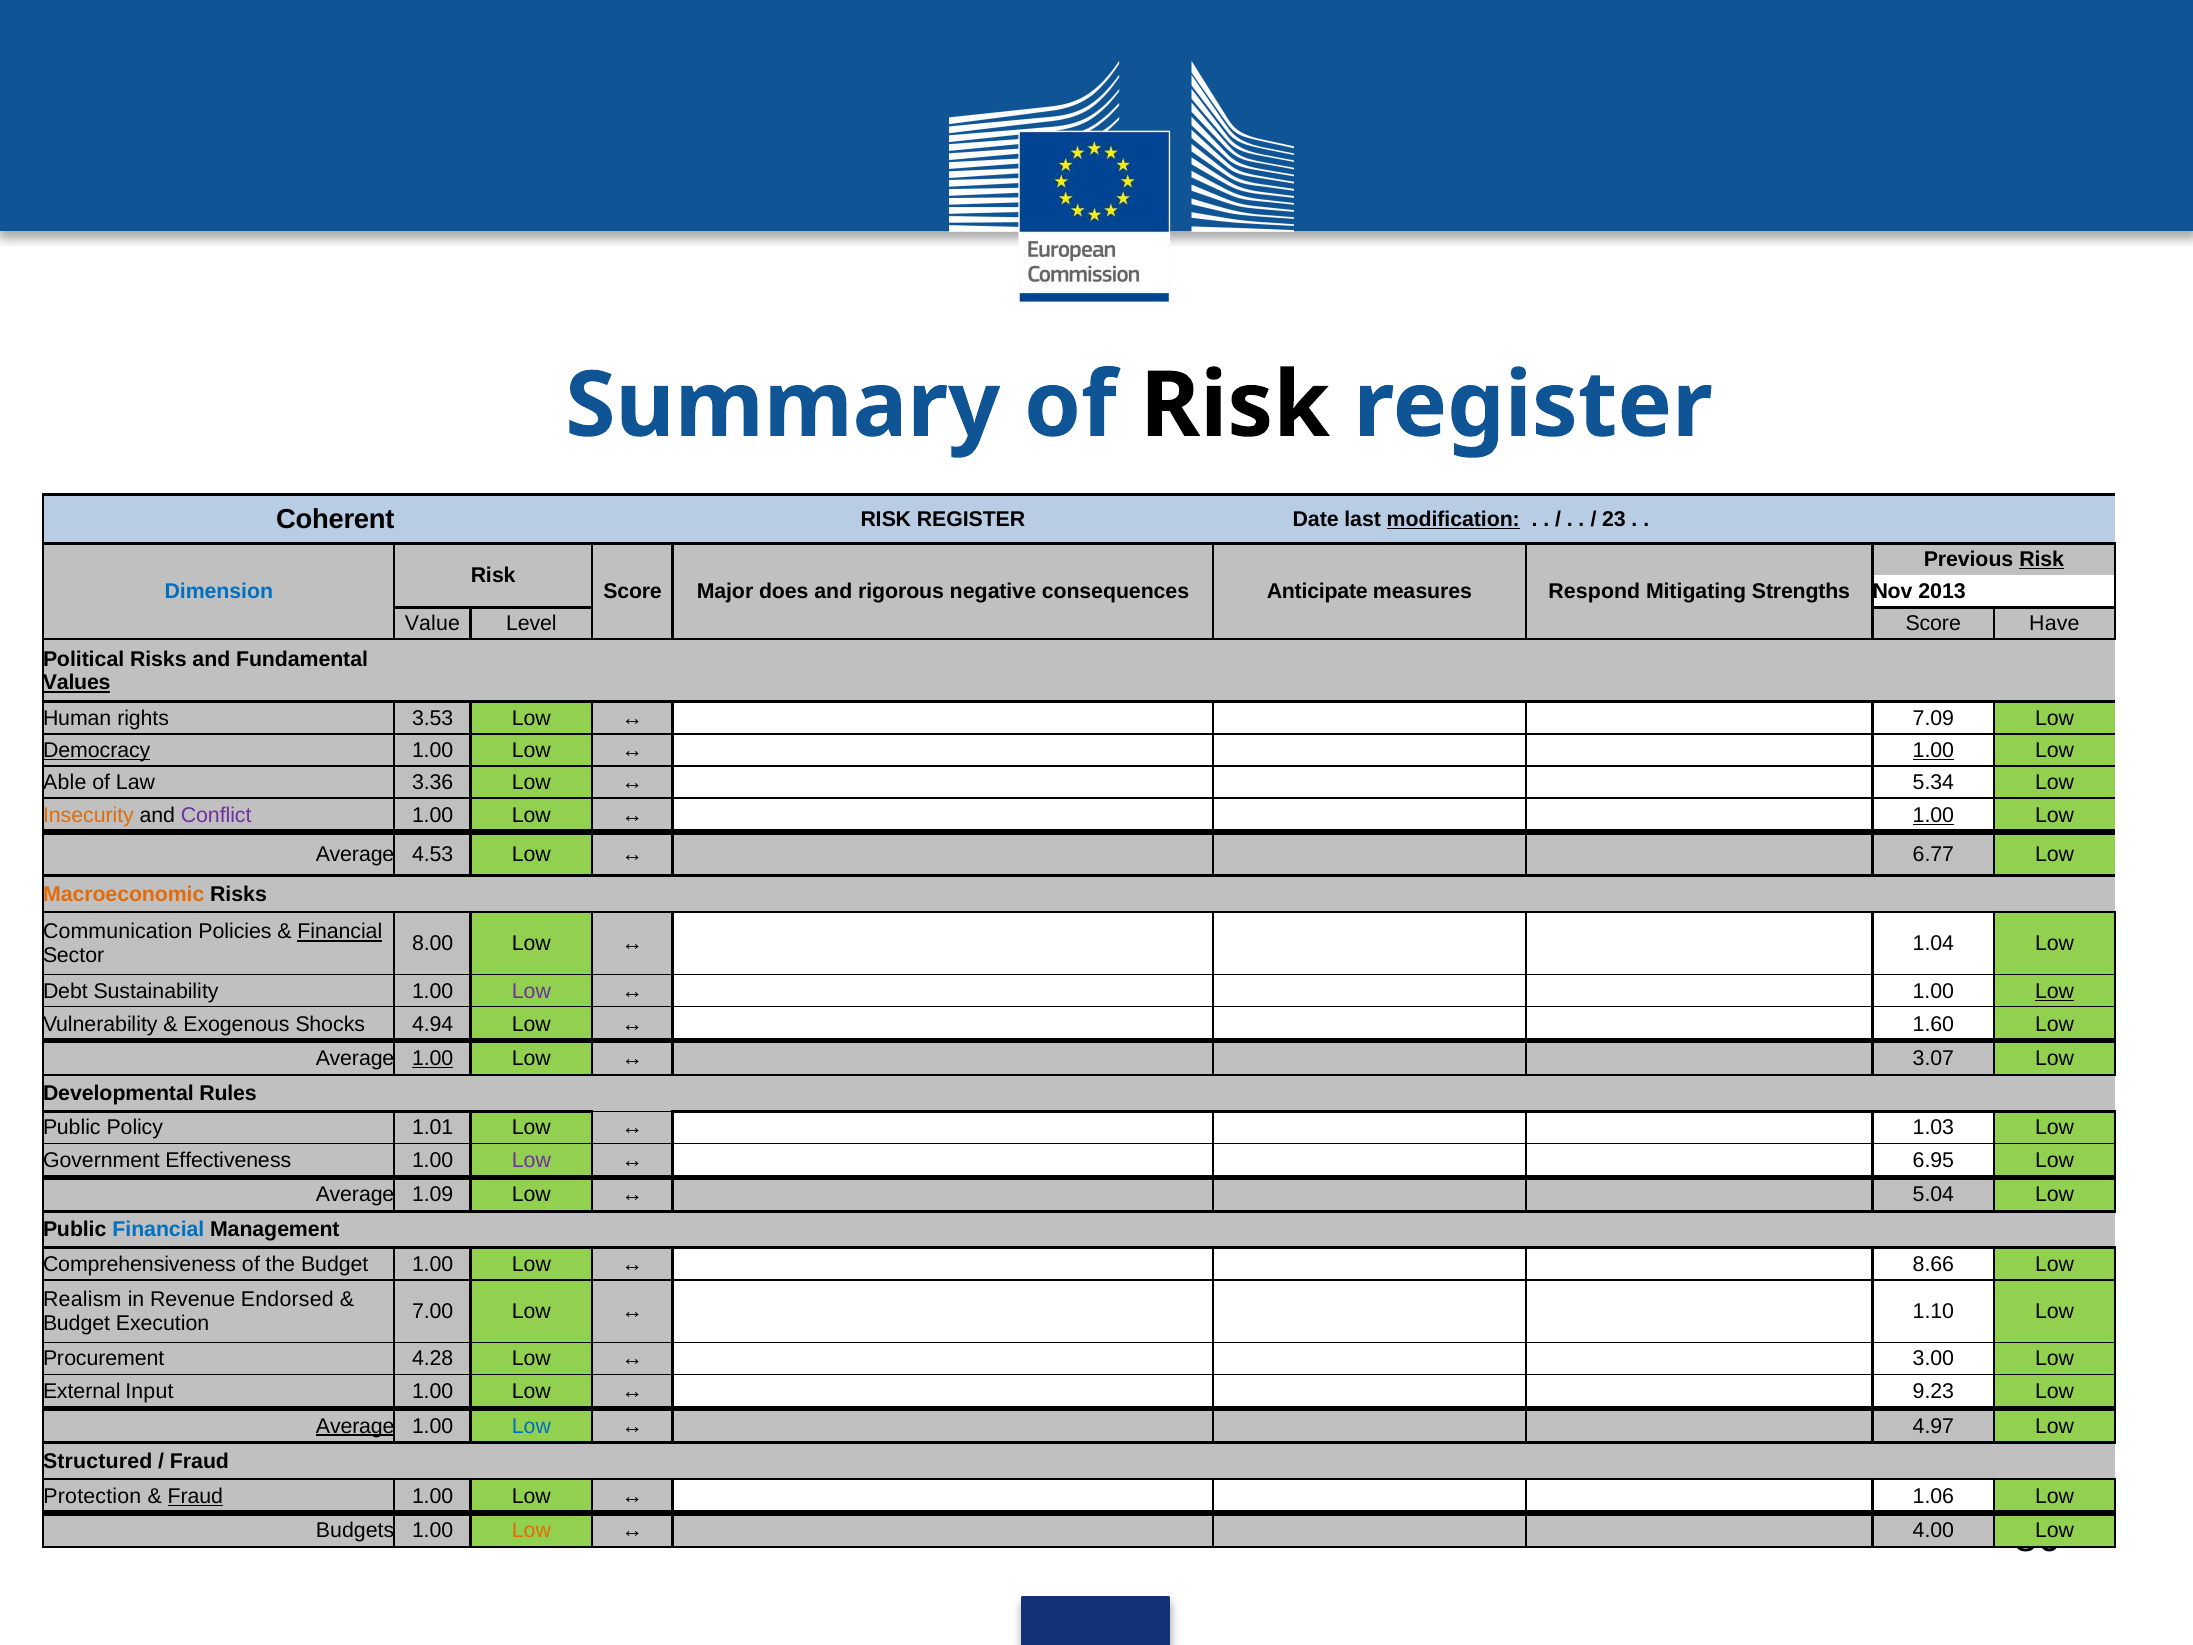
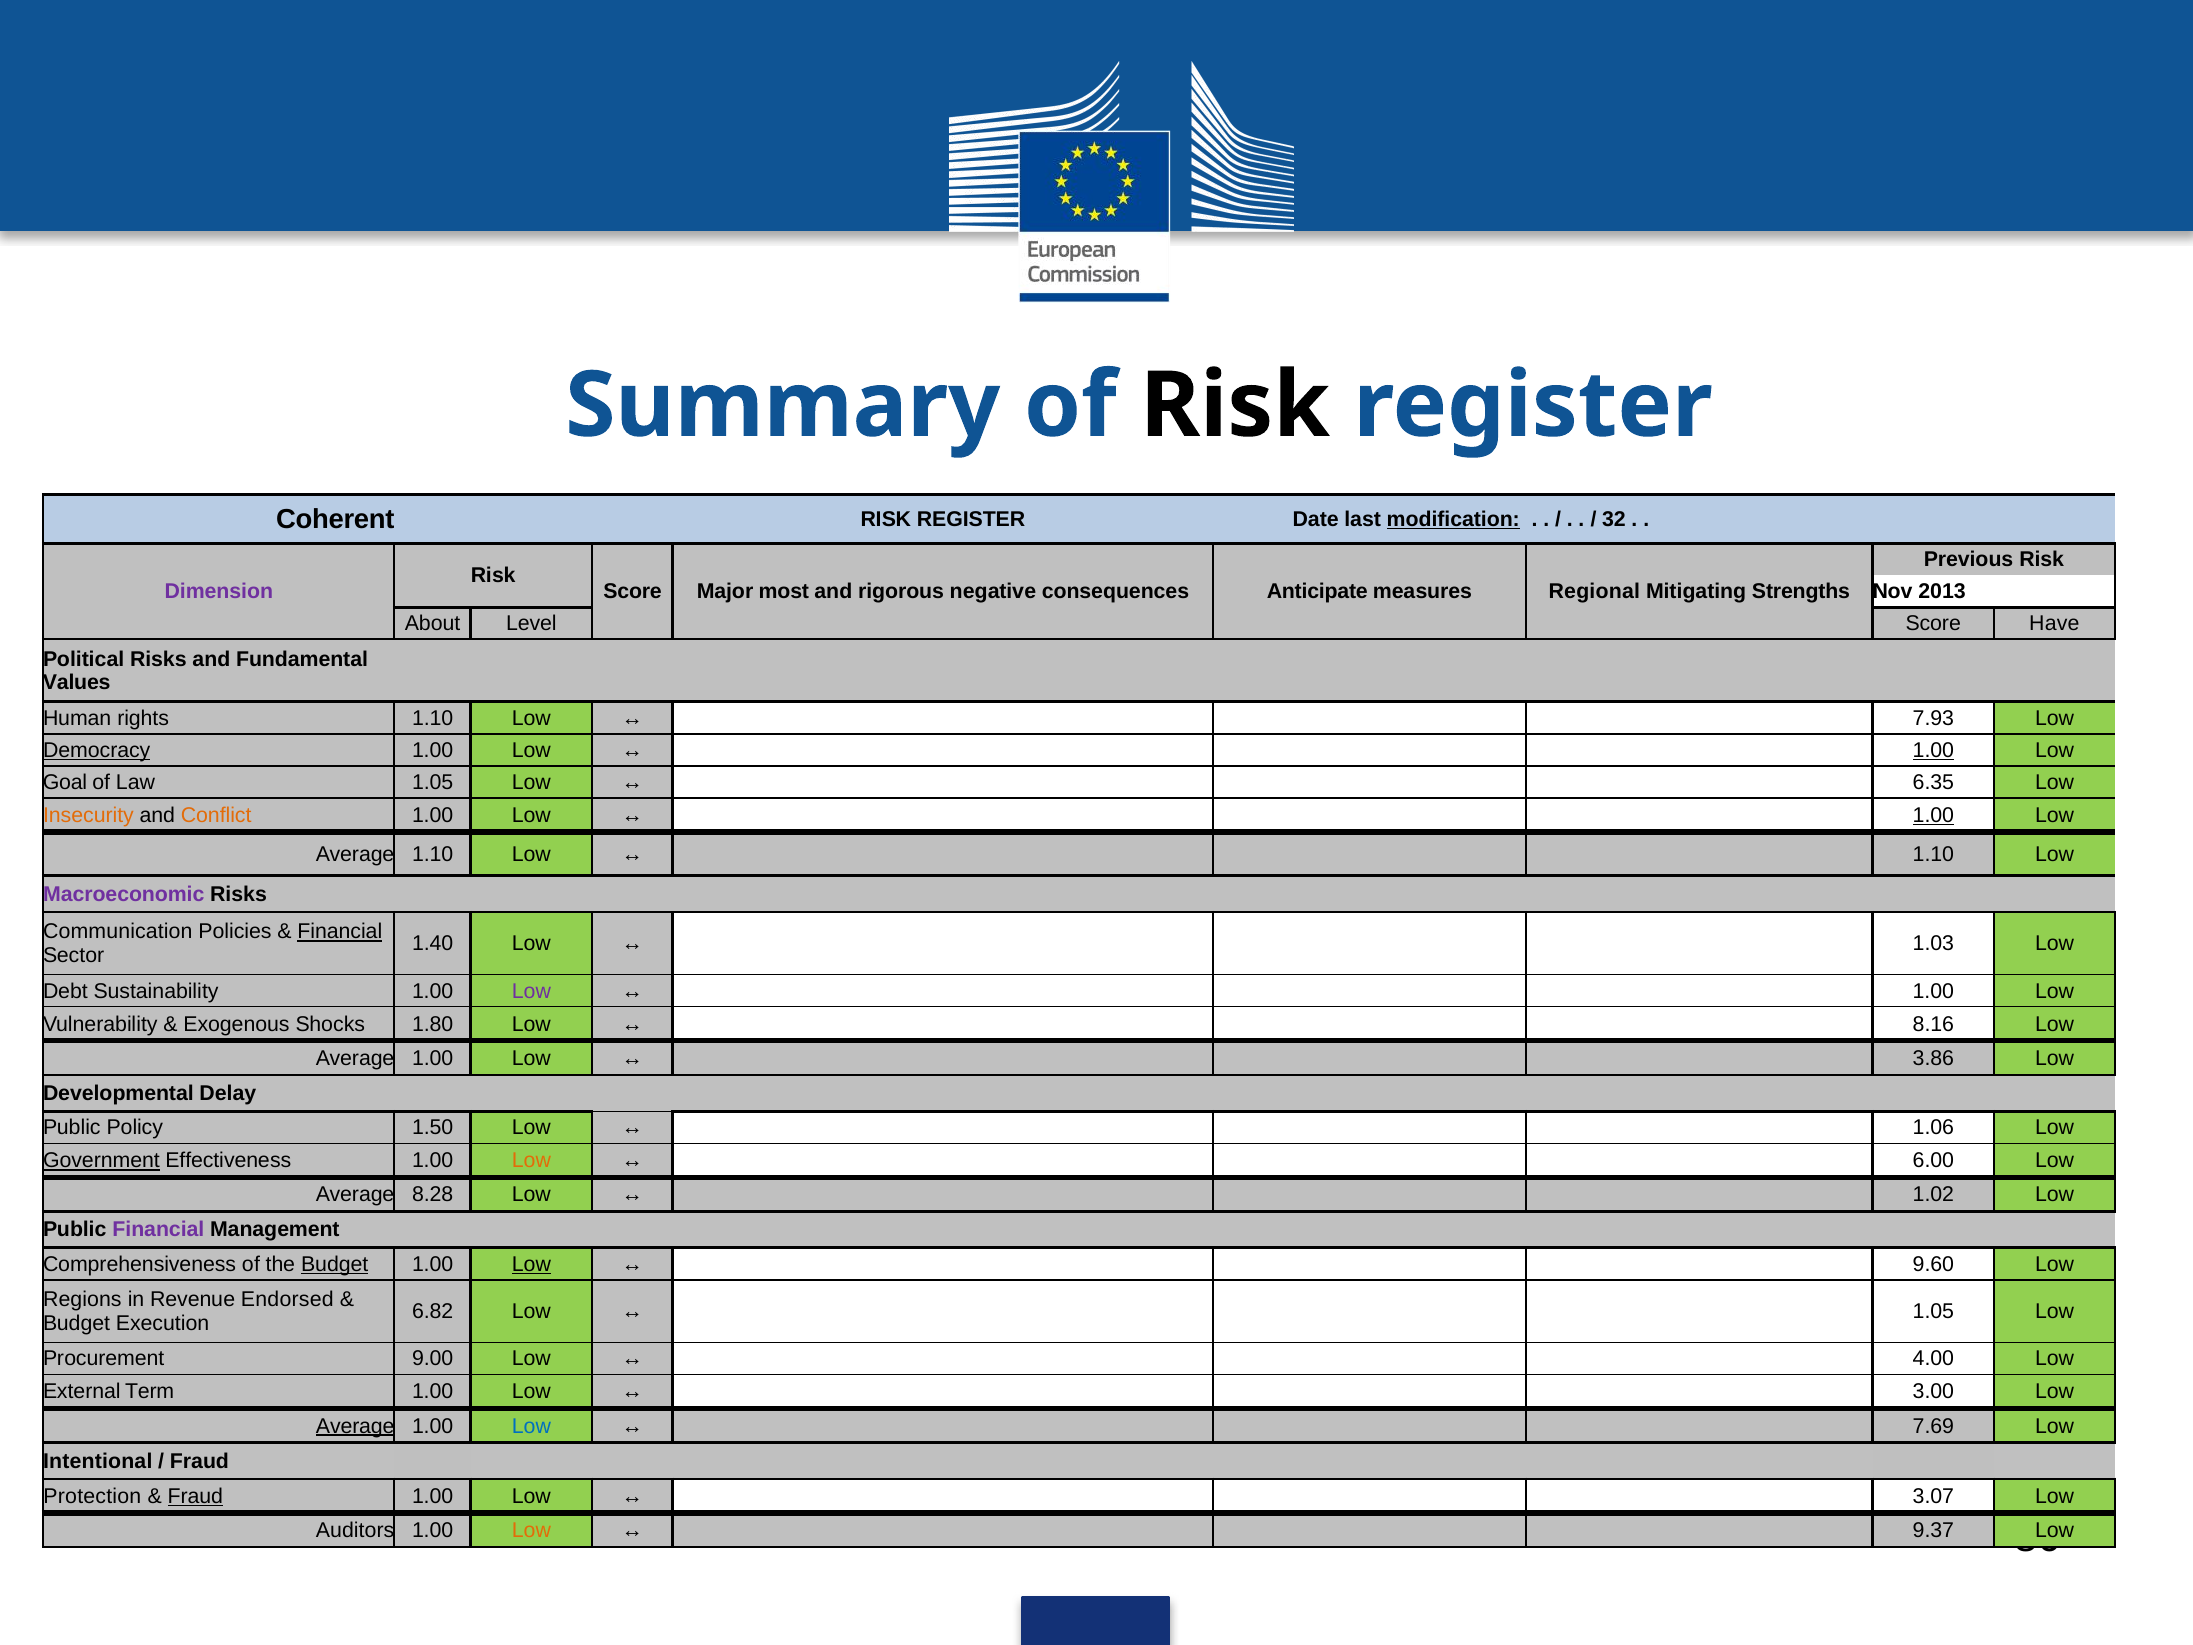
23: 23 -> 32
Risk at (2042, 560) underline: present -> none
Dimension colour: blue -> purple
does: does -> most
Respond: Respond -> Regional
Value: Value -> About
Values underline: present -> none
rights 3.53: 3.53 -> 1.10
7.09: 7.09 -> 7.93
Able: Able -> Goal
Law 3.36: 3.36 -> 1.05
5.34: 5.34 -> 6.35
Conflict colour: purple -> orange
Average 4.53: 4.53 -> 1.10
6.77 at (1933, 854): 6.77 -> 1.10
Macroeconomic colour: orange -> purple
8.00: 8.00 -> 1.40
1.04: 1.04 -> 1.03
Low at (2055, 991) underline: present -> none
4.94: 4.94 -> 1.80
1.60: 1.60 -> 8.16
1.00 at (433, 1058) underline: present -> none
3.07: 3.07 -> 3.86
Rules: Rules -> Delay
1.01: 1.01 -> 1.50
1.03: 1.03 -> 1.06
Government underline: none -> present
Low at (531, 1161) colour: purple -> orange
6.95: 6.95 -> 6.00
1.09: 1.09 -> 8.28
5.04: 5.04 -> 1.02
Financial at (158, 1230) colour: blue -> purple
Budget at (335, 1264) underline: none -> present
Low at (531, 1264) underline: none -> present
8.66: 8.66 -> 9.60
Realism: Realism -> Regions
7.00: 7.00 -> 6.82
1.10 at (1933, 1311): 1.10 -> 1.05
4.28: 4.28 -> 9.00
3.00: 3.00 -> 4.00
Input: Input -> Term
9.23: 9.23 -> 3.00
4.97: 4.97 -> 7.69
Structured: Structured -> Intentional
1.06: 1.06 -> 3.07
Budgets: Budgets -> Auditors
4.00: 4.00 -> 9.37
